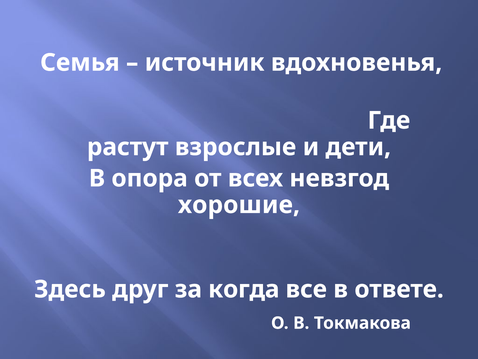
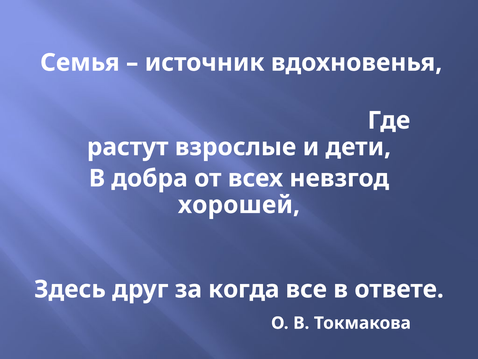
опора: опора -> добра
хорошие: хорошие -> хорошей
